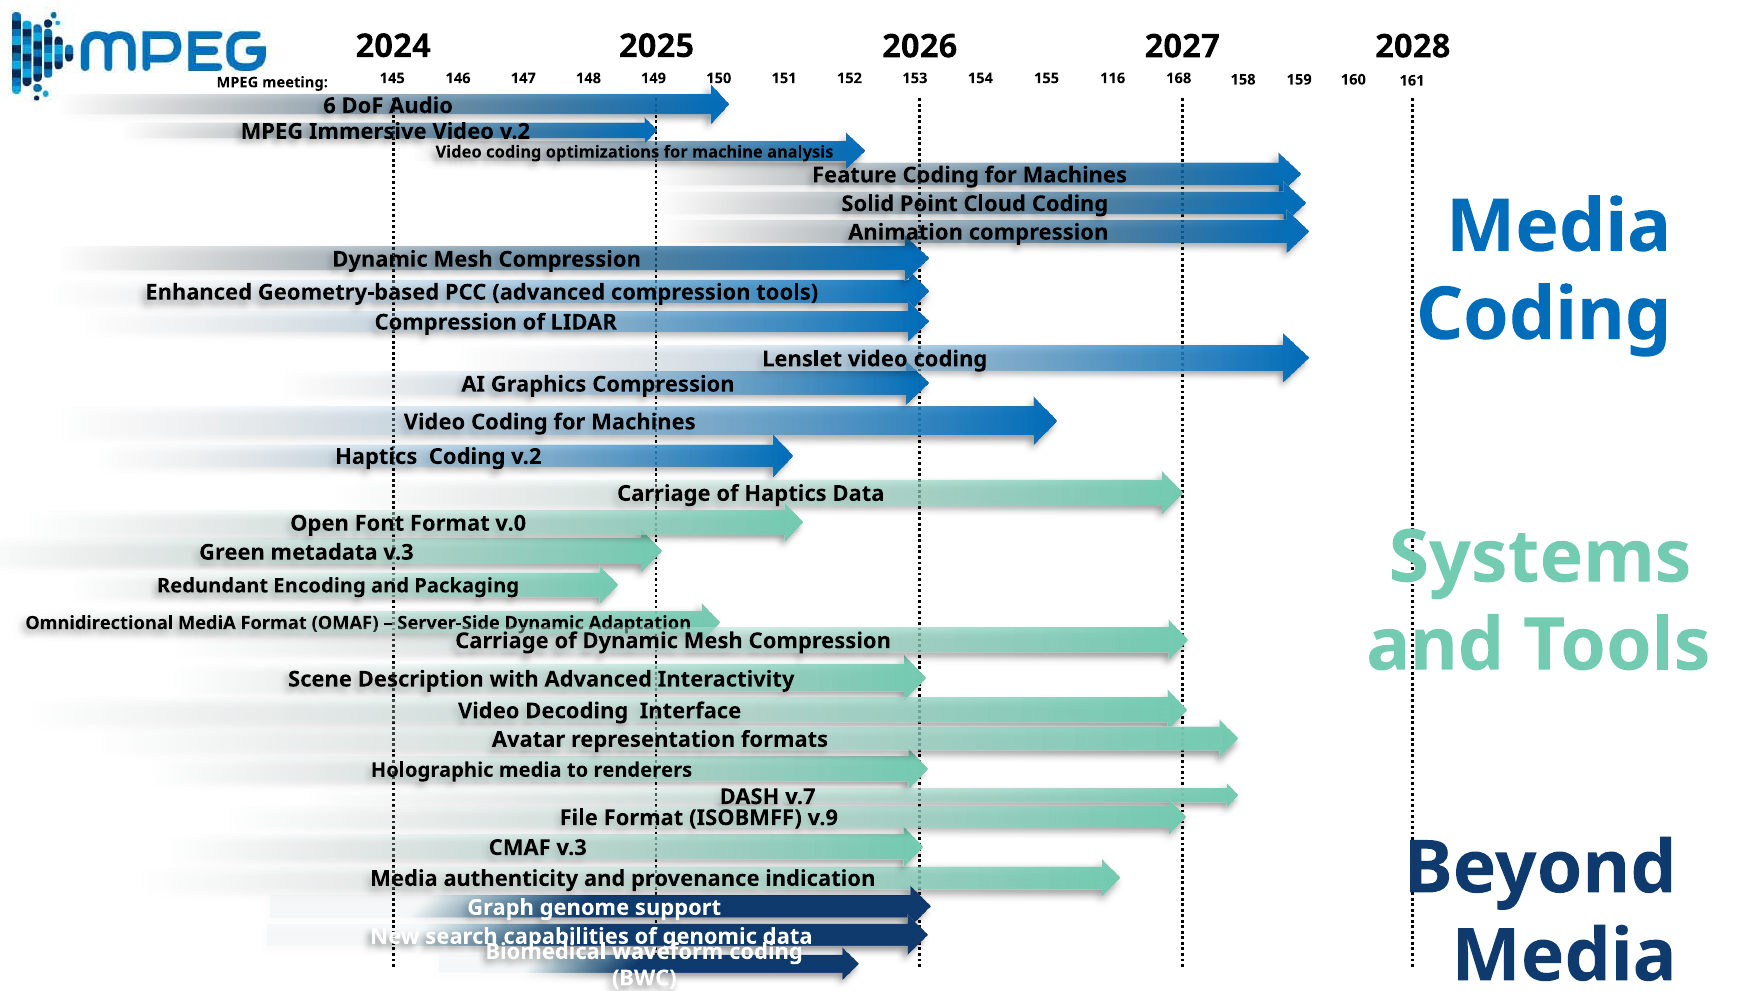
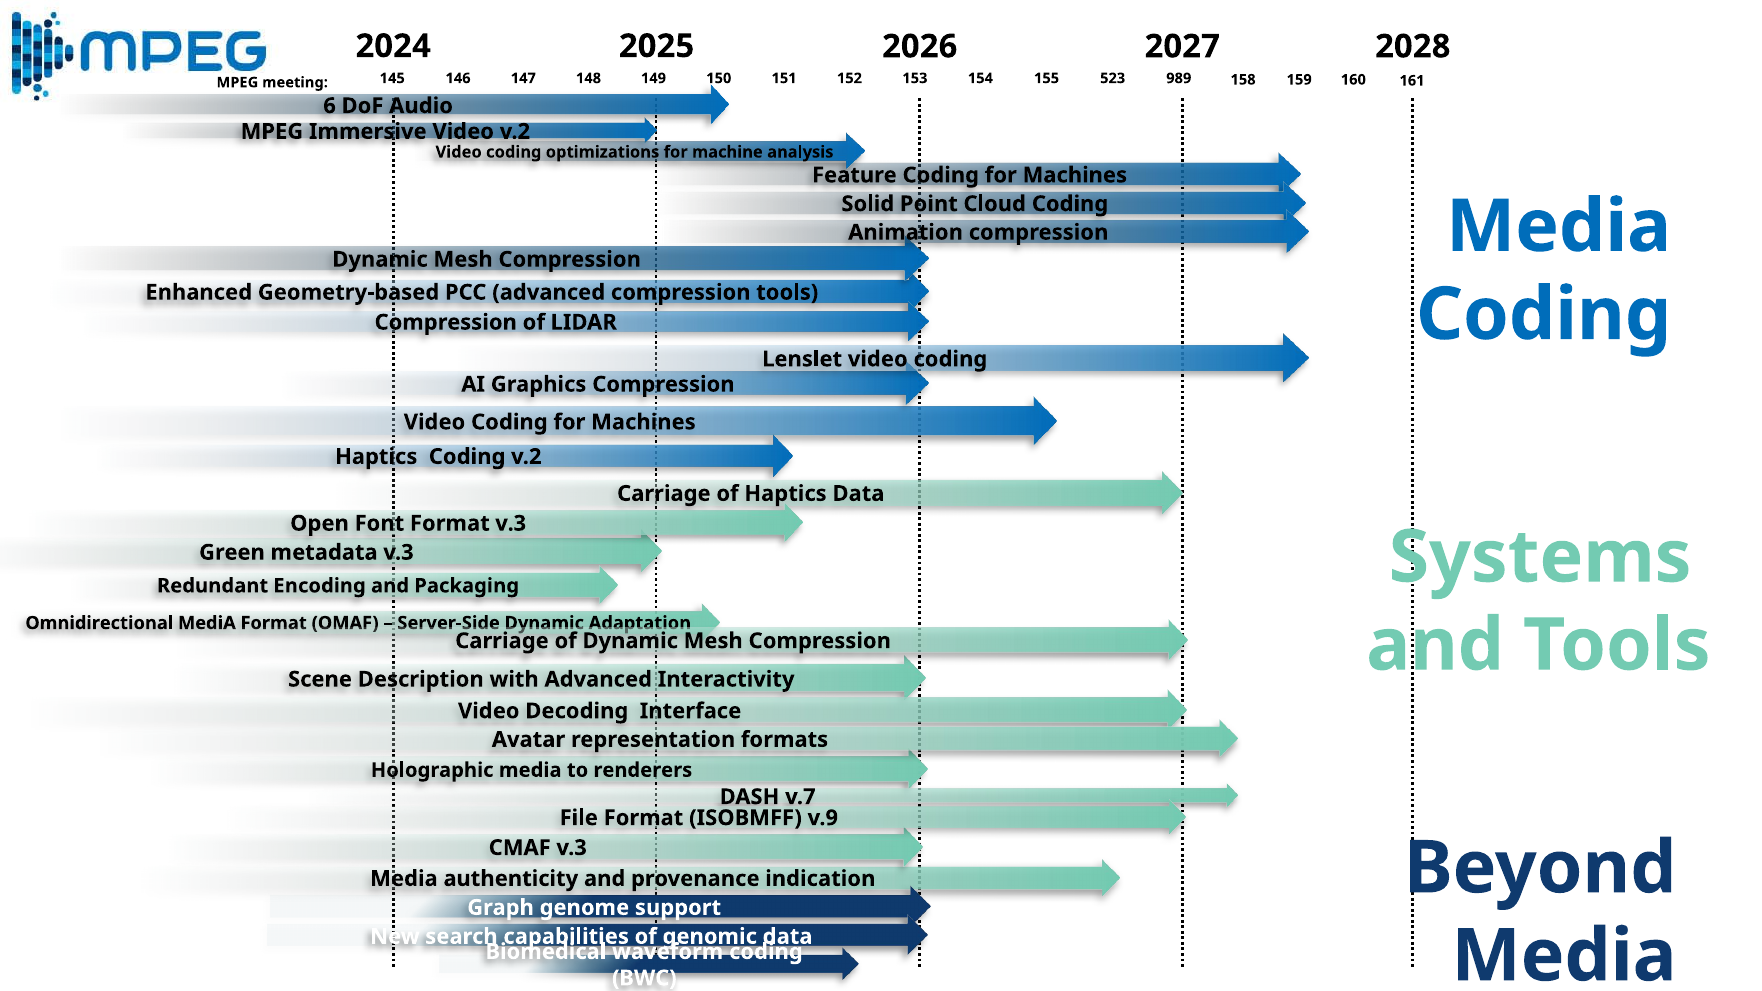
116: 116 -> 523
168: 168 -> 989
Format v.0: v.0 -> v.3
